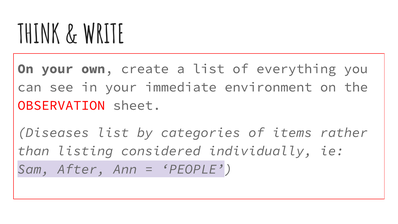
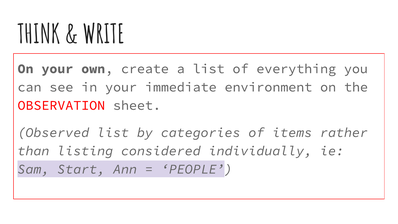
Diseases: Diseases -> Observed
After: After -> Start
